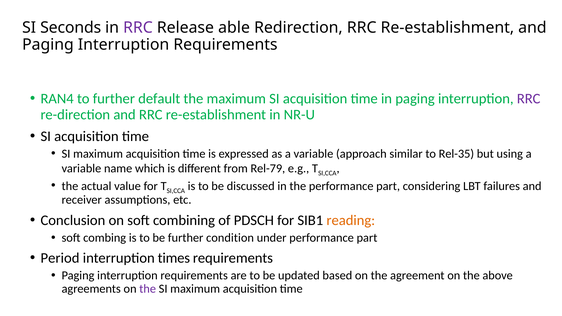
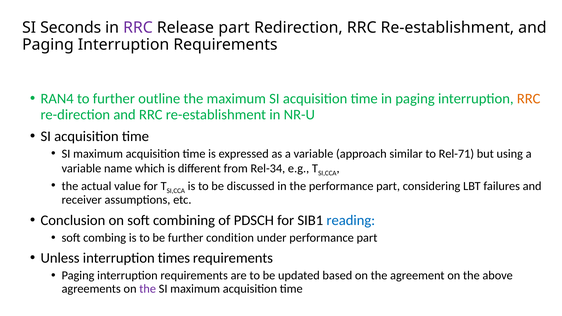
Release able: able -> part
default: default -> outline
RRC at (529, 99) colour: purple -> orange
Rel-35: Rel-35 -> Rel-71
Rel-79: Rel-79 -> Rel-34
reading colour: orange -> blue
Period: Period -> Unless
